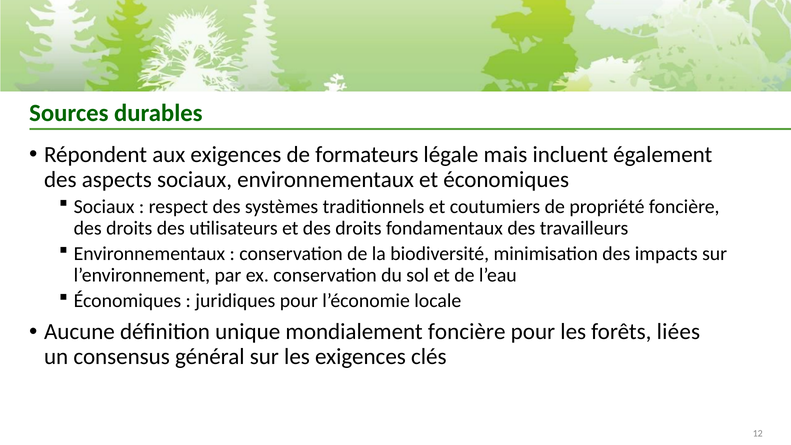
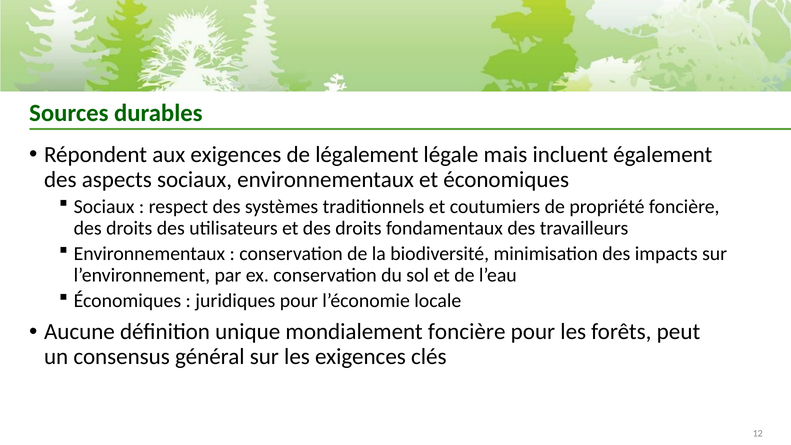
formateurs: formateurs -> légalement
liées: liées -> peut
